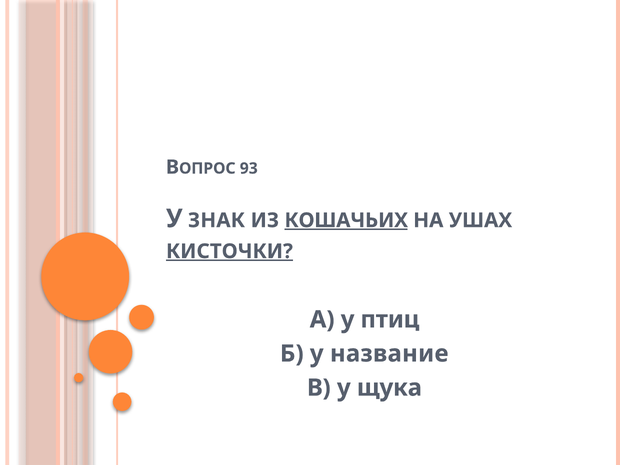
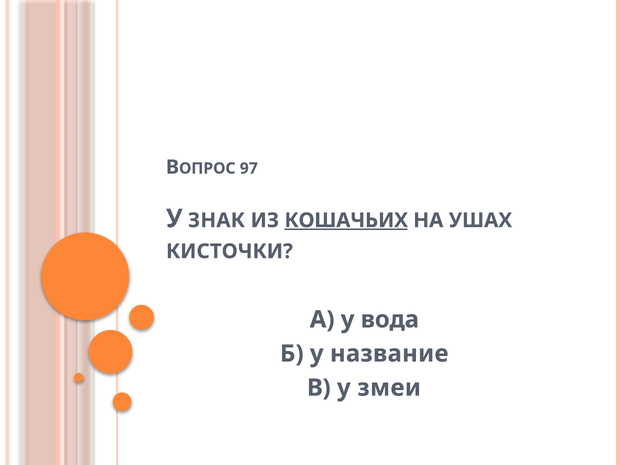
93: 93 -> 97
КИСТОЧКИ underline: present -> none
птиц: птиц -> вода
щука: щука -> змеи
